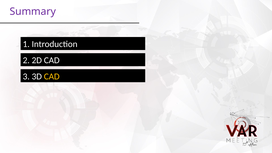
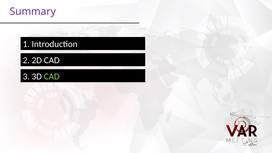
CAD at (52, 76) colour: yellow -> light green
